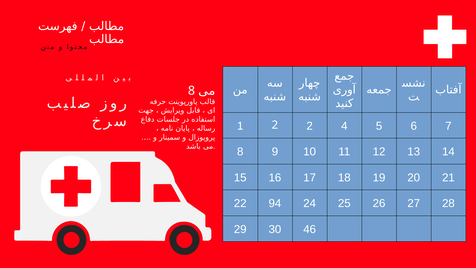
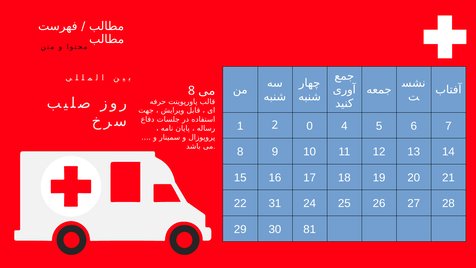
2 2: 2 -> 0
94: 94 -> 31
46: 46 -> 81
